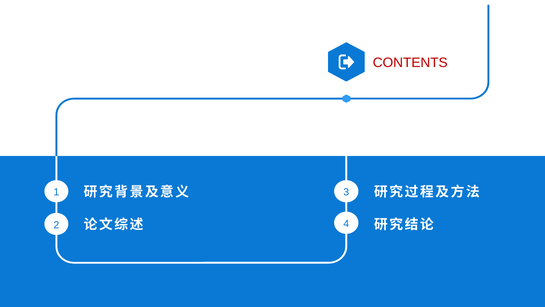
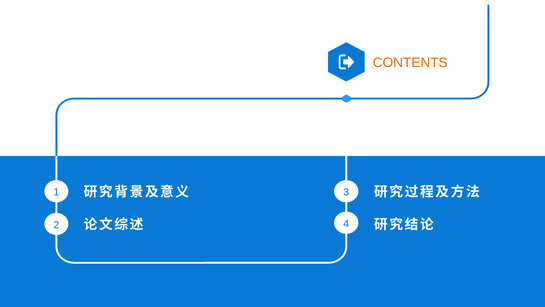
CONTENTS colour: red -> orange
